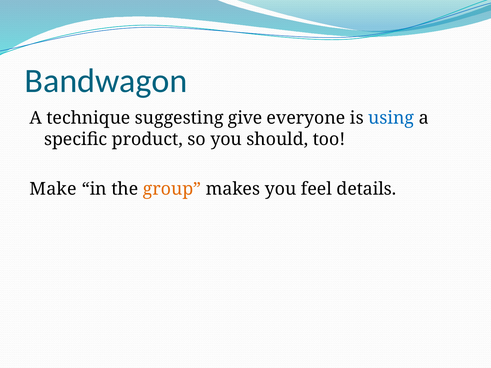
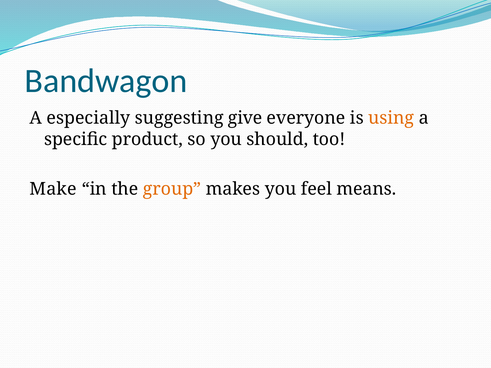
technique: technique -> especially
using colour: blue -> orange
details: details -> means
